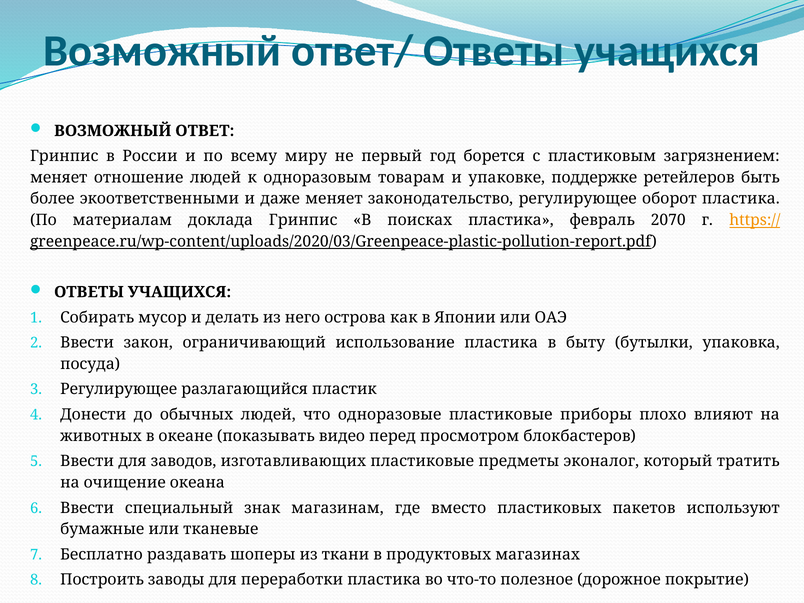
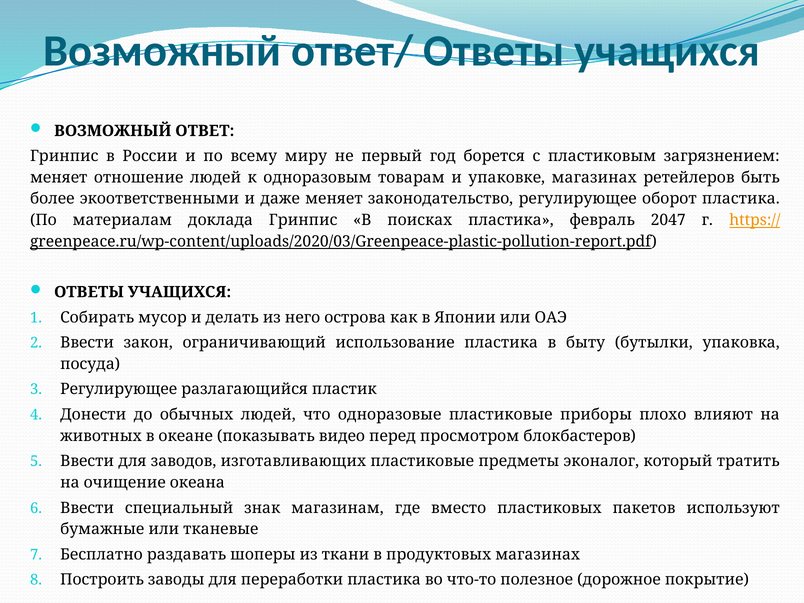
упаковке поддержке: поддержке -> магазинах
2070: 2070 -> 2047
